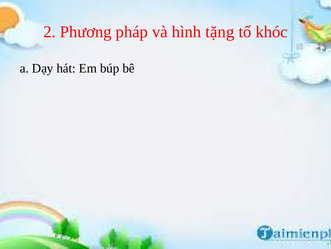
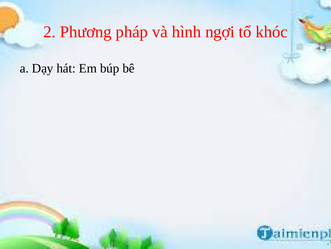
tặng: tặng -> ngợi
